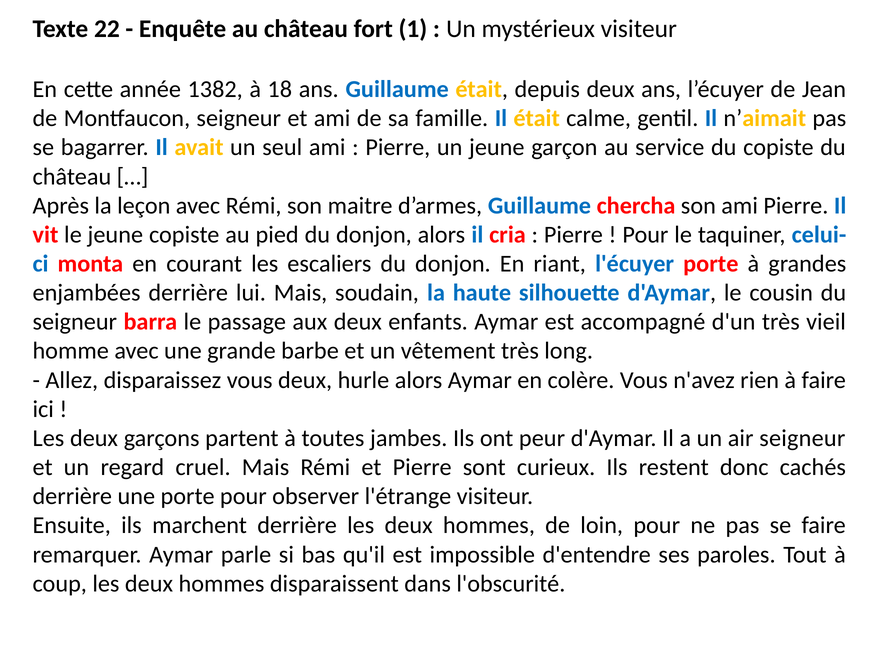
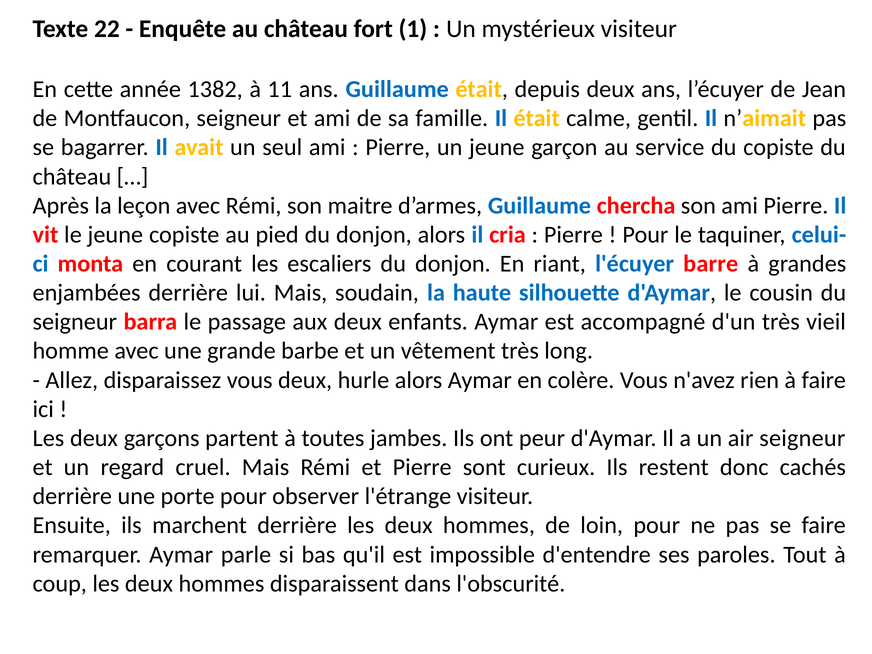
18: 18 -> 11
l'écuyer porte: porte -> barre
